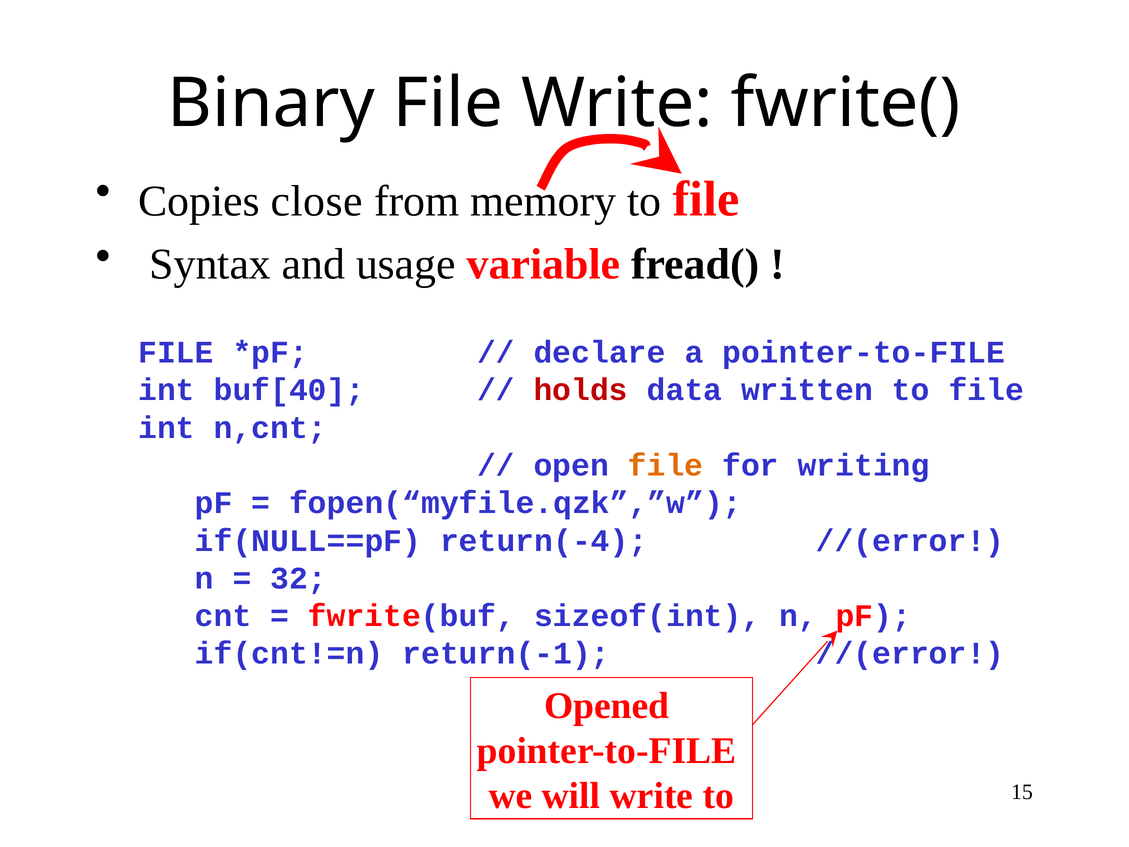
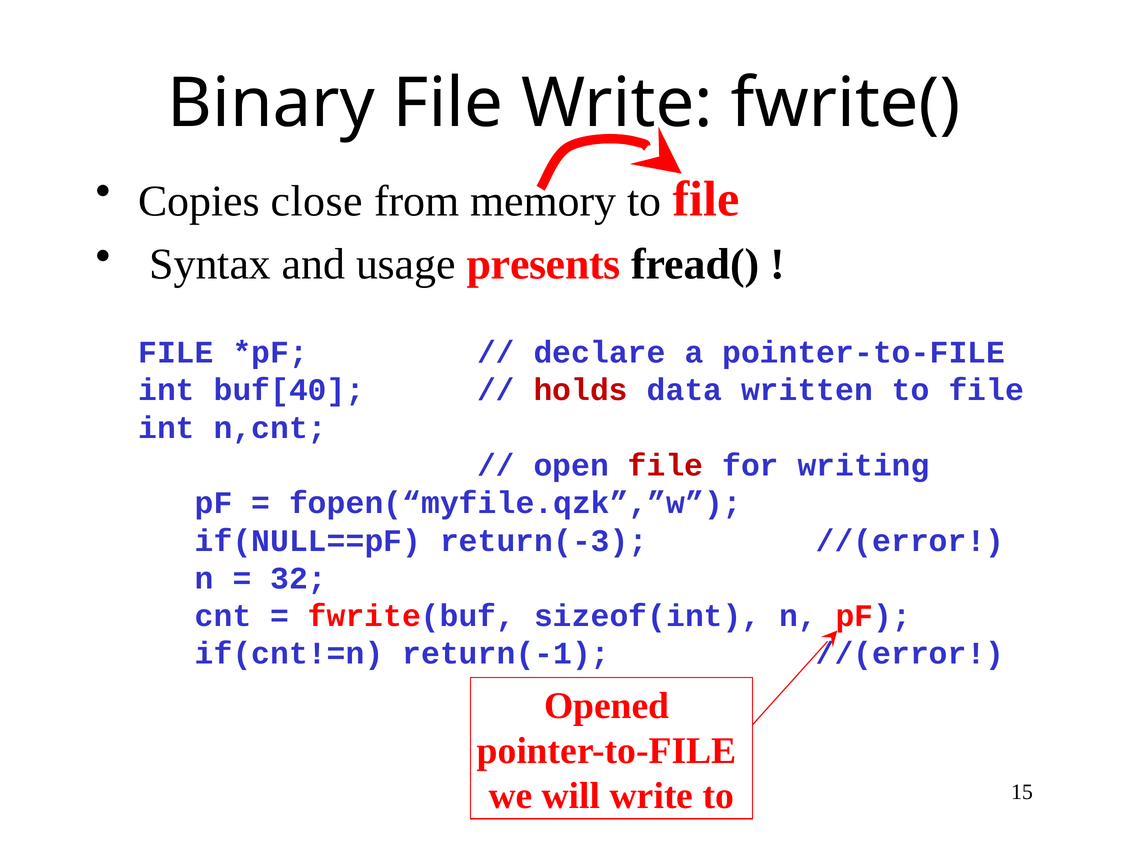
variable: variable -> presents
file at (666, 465) colour: orange -> red
return(-4: return(-4 -> return(-3
